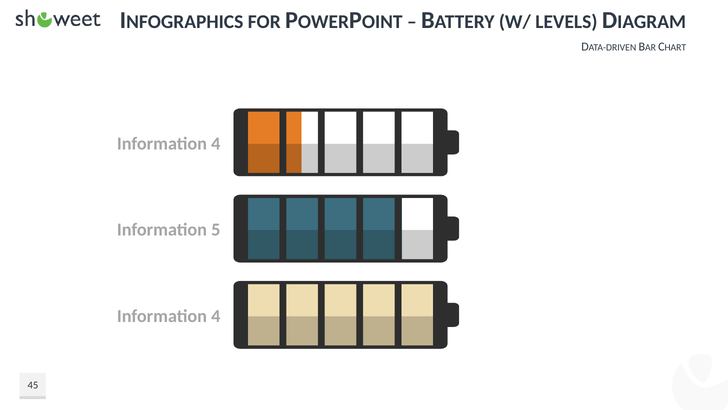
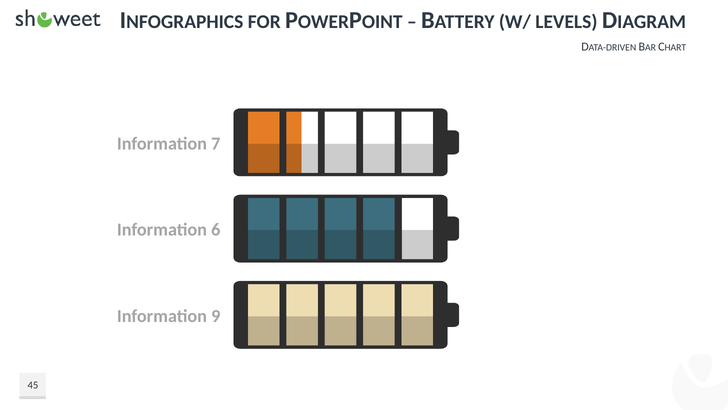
4 at (216, 143): 4 -> 7
5: 5 -> 6
4 at (216, 316): 4 -> 9
